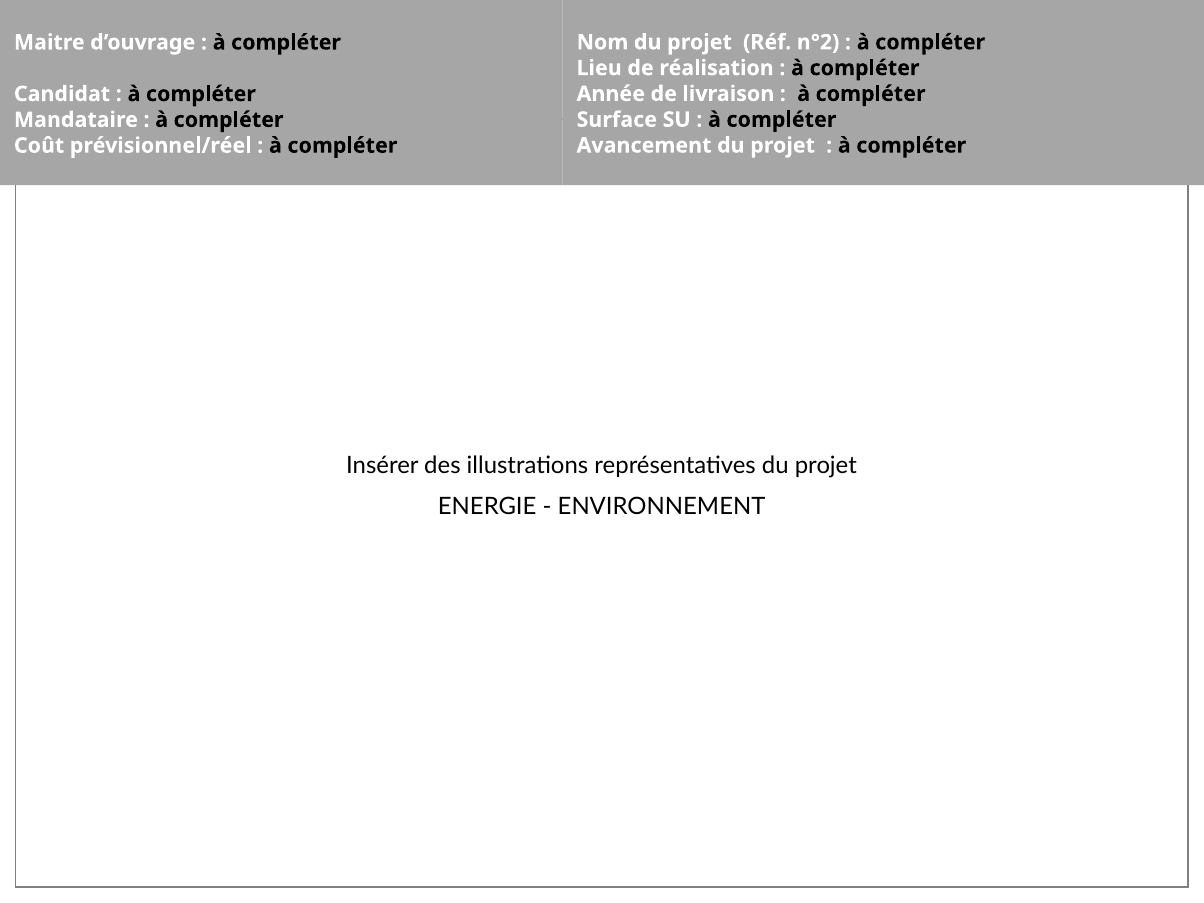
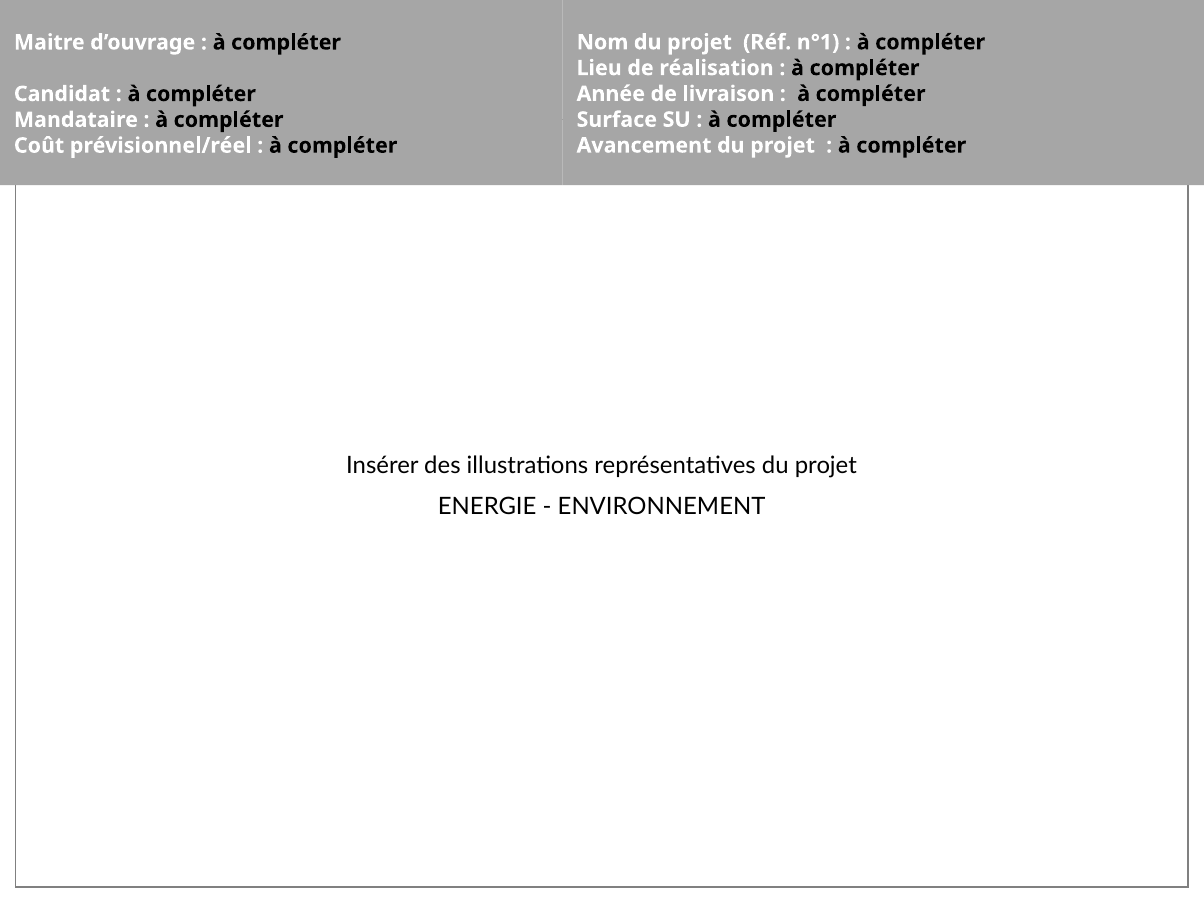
n°2: n°2 -> n°1
